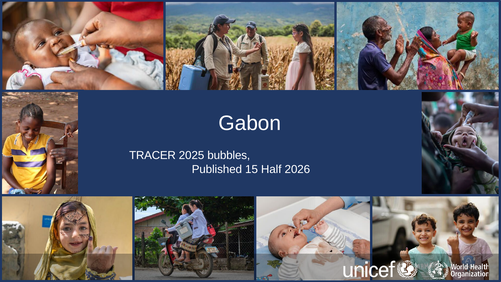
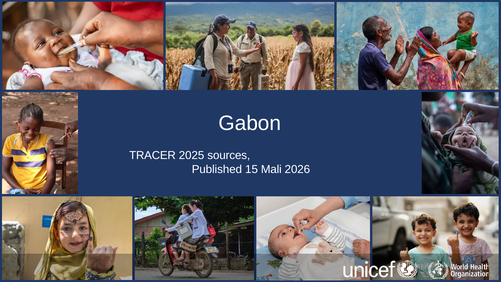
bubbles: bubbles -> sources
Half: Half -> Mali
